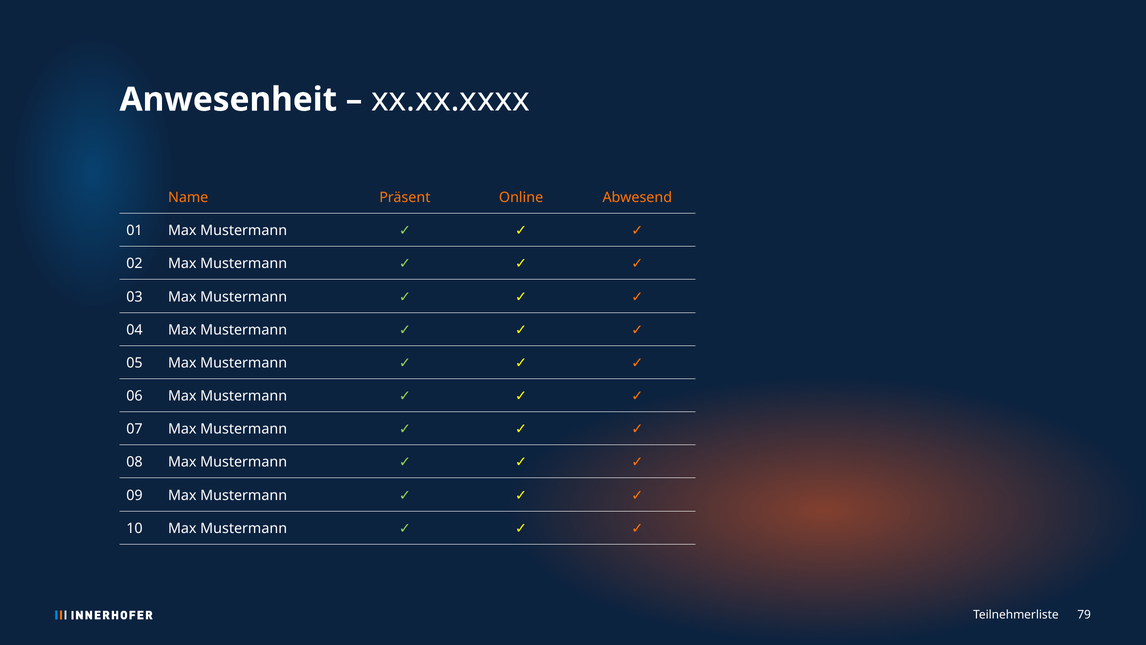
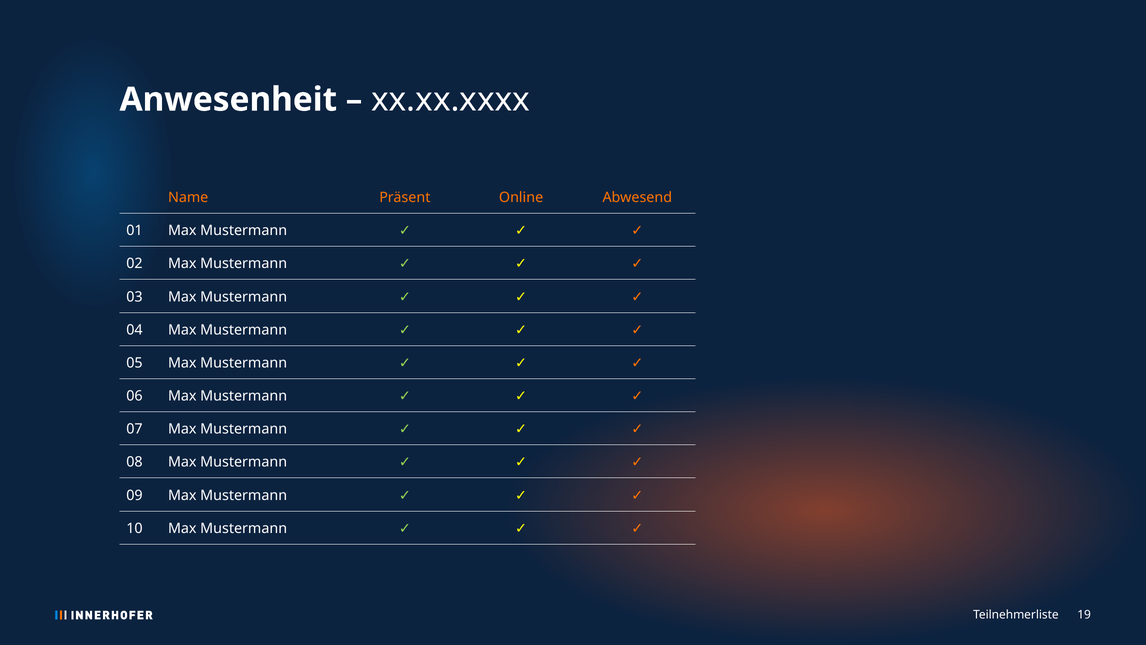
79: 79 -> 19
